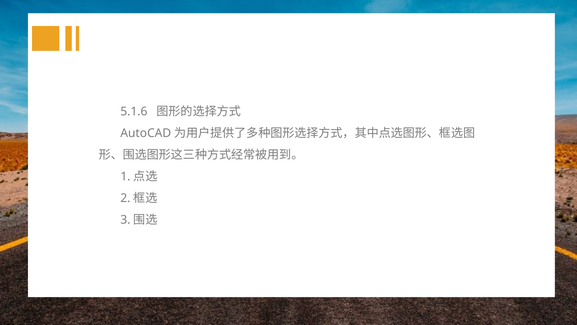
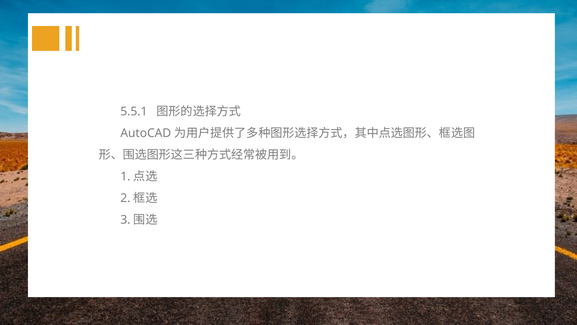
5.1.6: 5.1.6 -> 5.5.1
